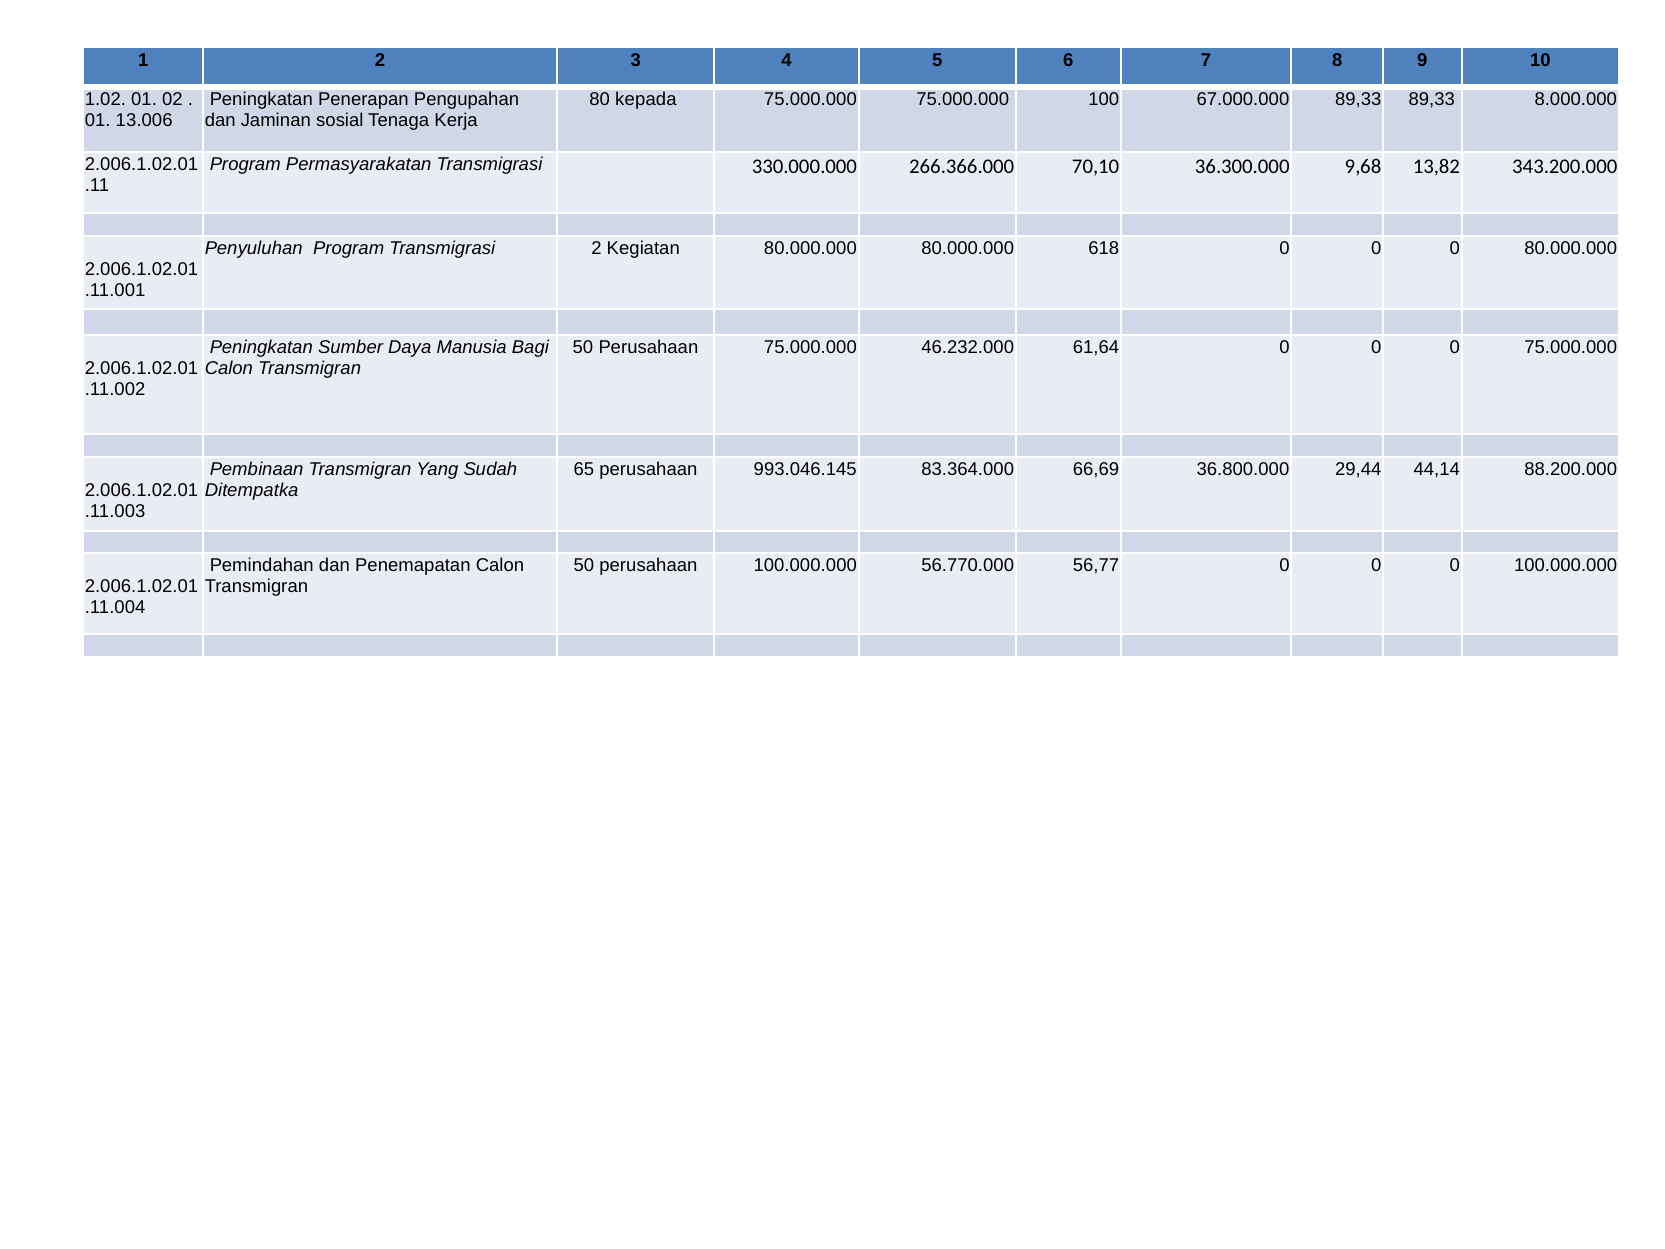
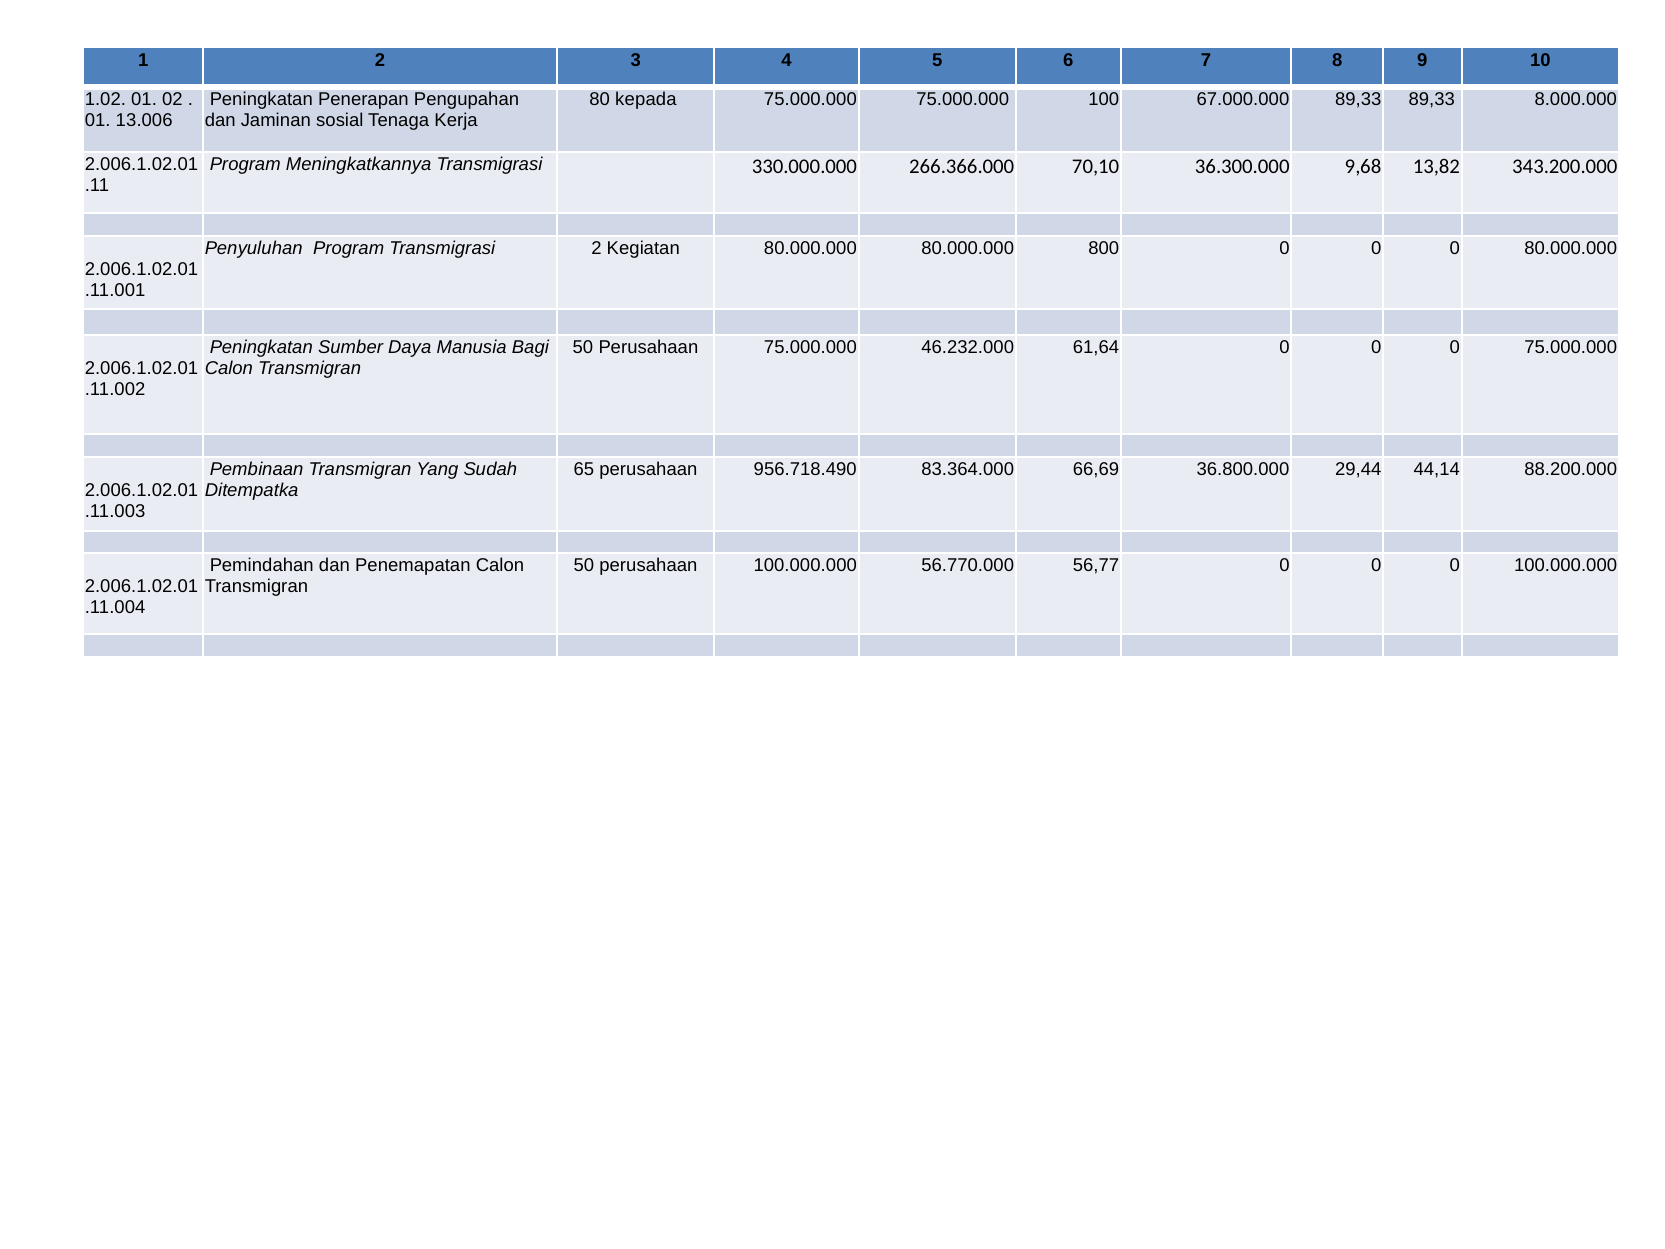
Permasyarakatan: Permasyarakatan -> Meningkatkannya
618: 618 -> 800
993.046.145: 993.046.145 -> 956.718.490
